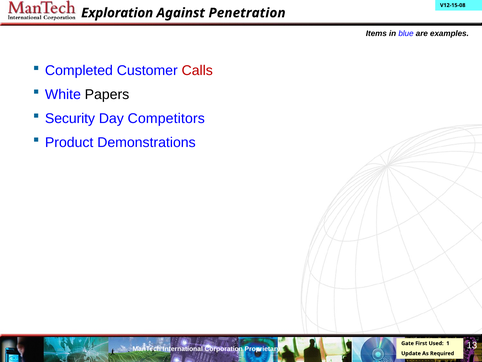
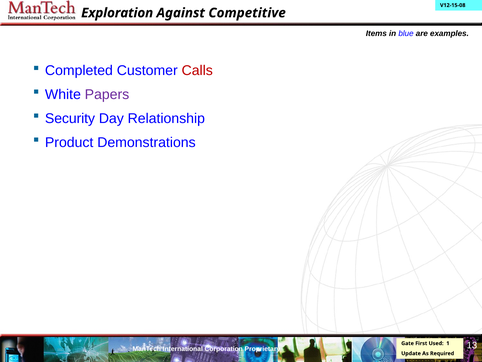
Penetration: Penetration -> Competitive
Papers colour: black -> purple
Competitors: Competitors -> Relationship
